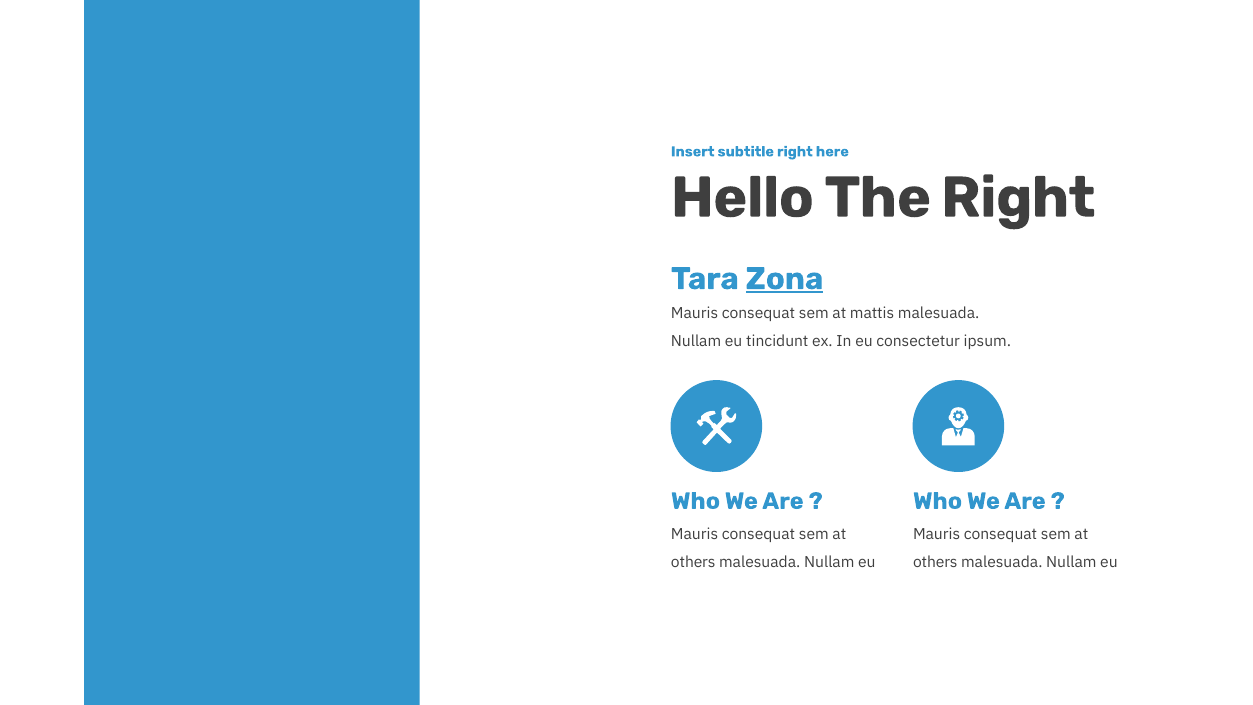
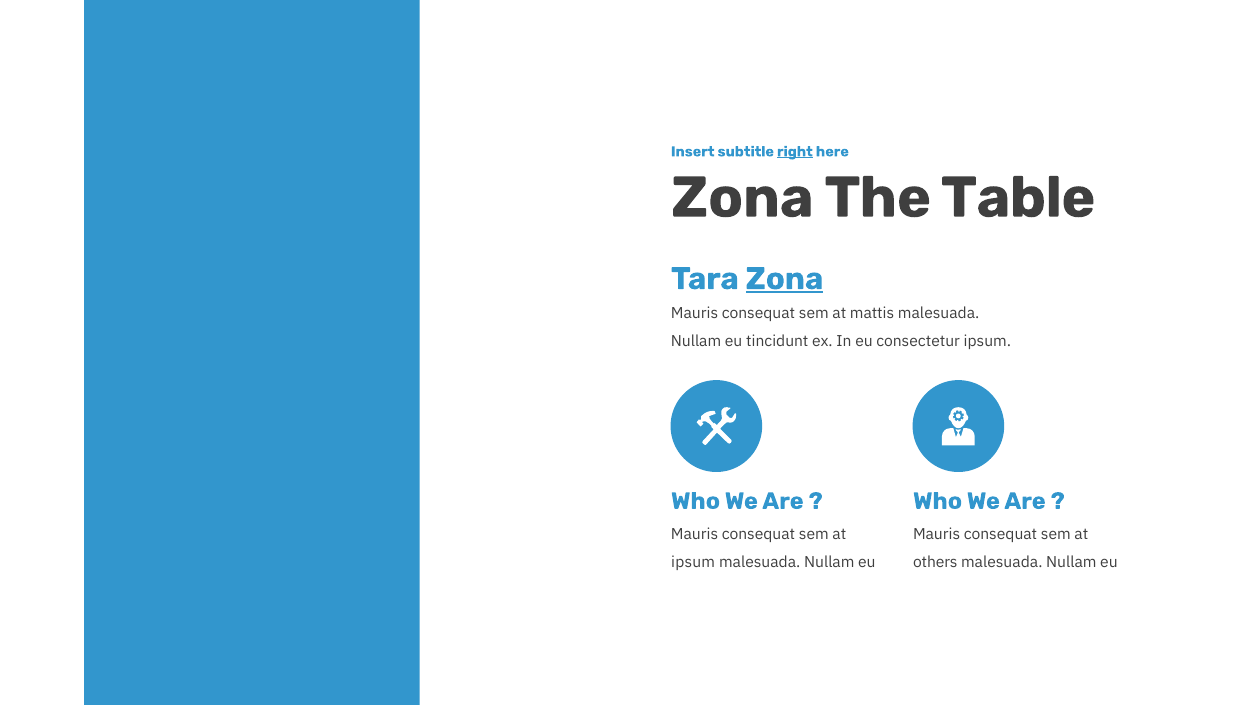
right at (795, 152) underline: none -> present
Hello at (742, 198): Hello -> Zona
The Right: Right -> Table
others at (693, 562): others -> ipsum
